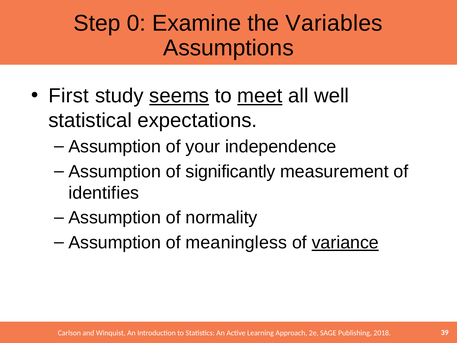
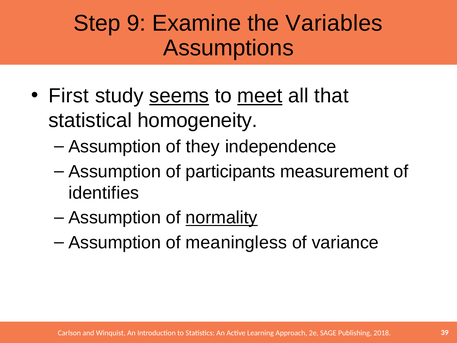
0: 0 -> 9
well: well -> that
expectations: expectations -> homogeneity
your: your -> they
significantly: significantly -> participants
normality underline: none -> present
variance underline: present -> none
